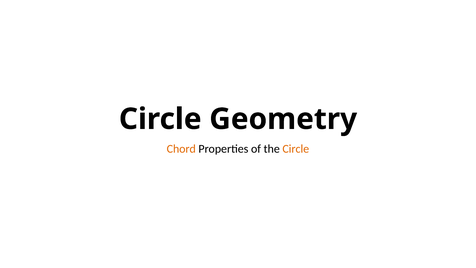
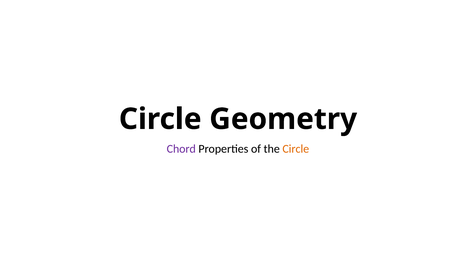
Chord colour: orange -> purple
